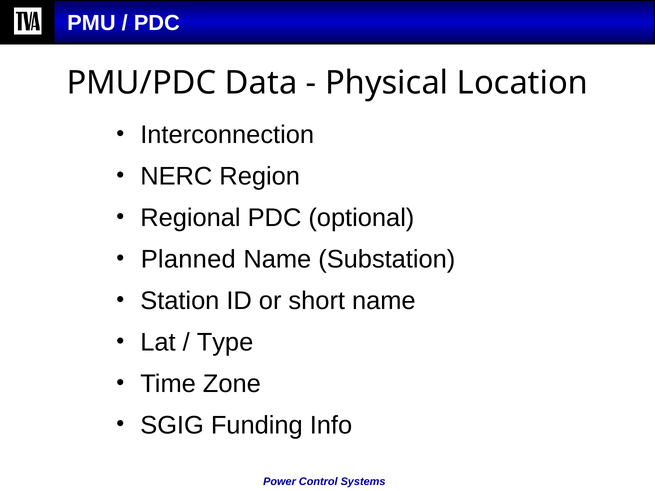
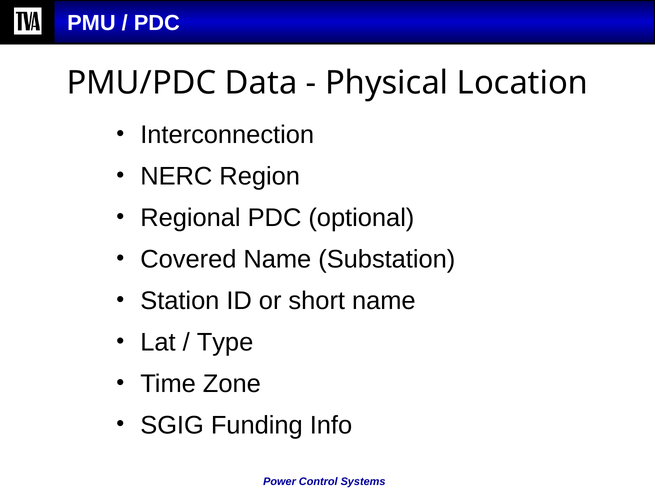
Planned: Planned -> Covered
